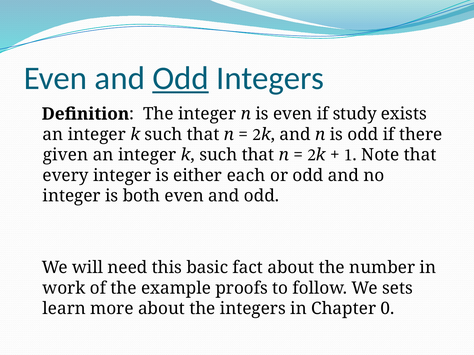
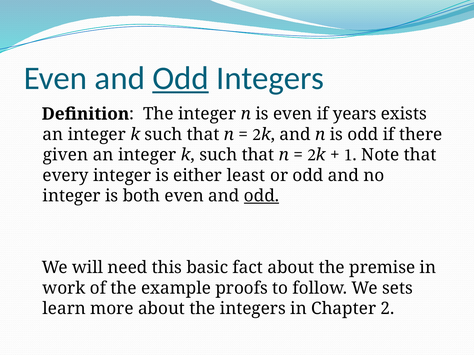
study: study -> years
each: each -> least
odd at (262, 196) underline: none -> present
number: number -> premise
Chapter 0: 0 -> 2
